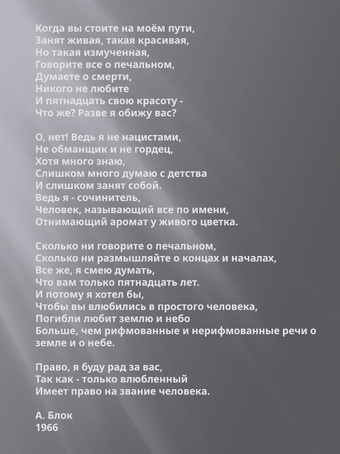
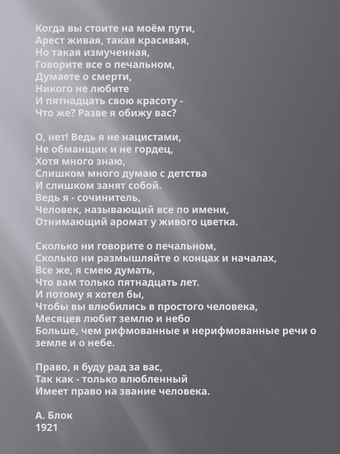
Занят at (50, 40): Занят -> Арест
Погибли: Погибли -> Месяцев
1966: 1966 -> 1921
